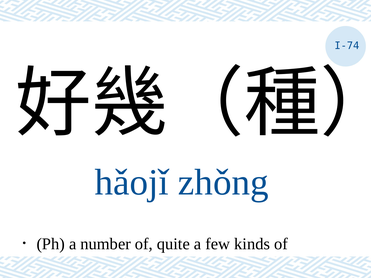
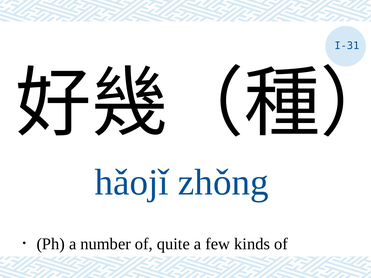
I-74: I-74 -> I-31
